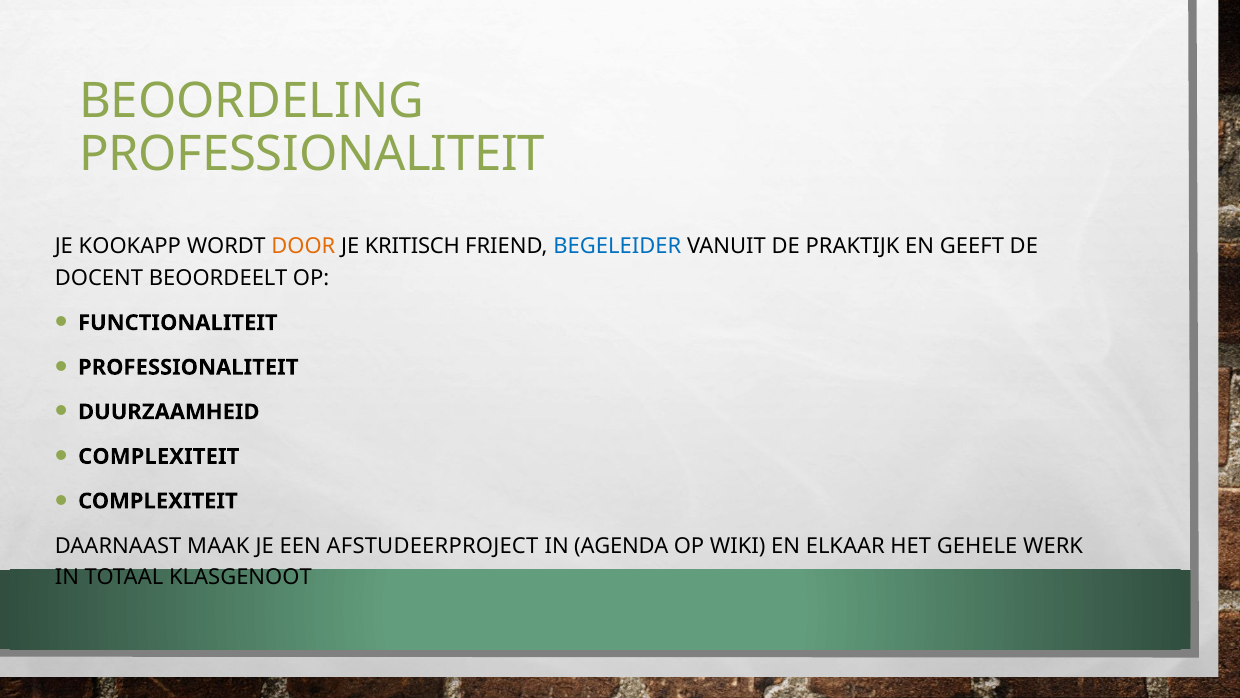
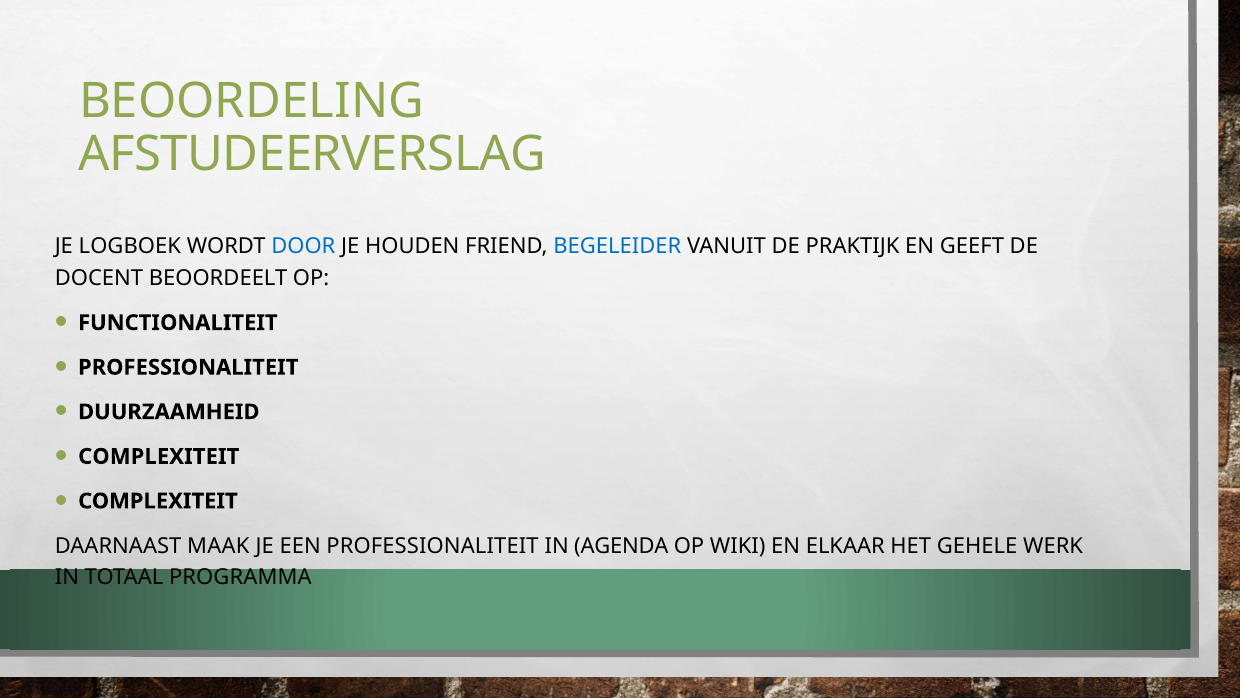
PROFESSIONALITEIT at (312, 155): PROFESSIONALITEIT -> AFSTUDEERVERSLAG
KOOKAPP: KOOKAPP -> LOGBOEK
DOOR colour: orange -> blue
KRITISCH: KRITISCH -> HOUDEN
EEN AFSTUDEERPROJECT: AFSTUDEERPROJECT -> PROFESSIONALITEIT
KLASGENOOT: KLASGENOOT -> PROGRAMMA
